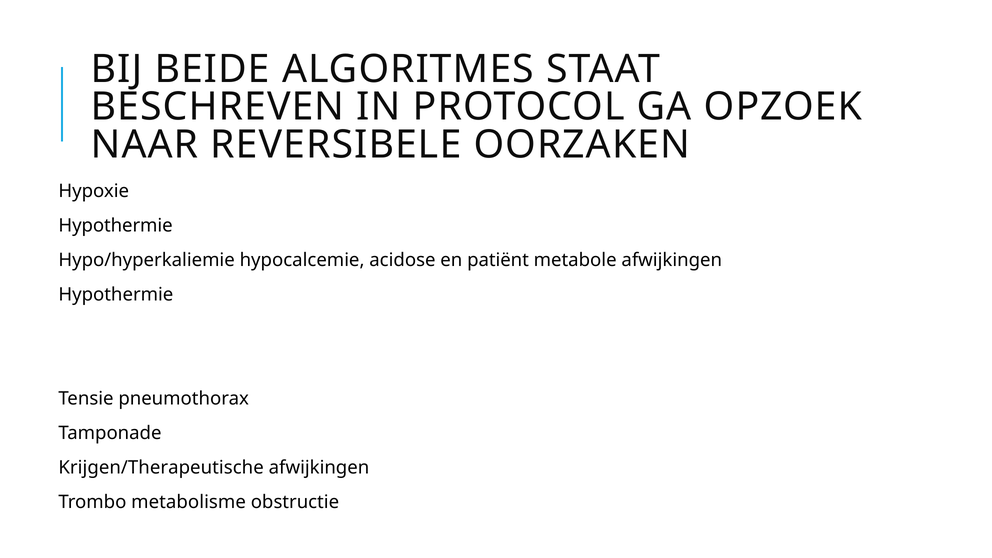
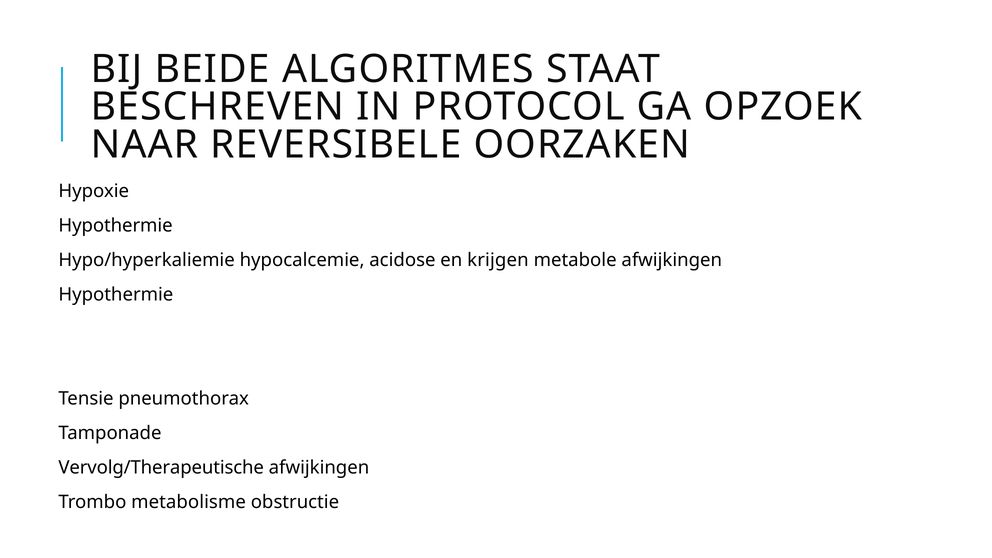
patiënt: patiënt -> krijgen
Krijgen/Therapeutische: Krijgen/Therapeutische -> Vervolg/Therapeutische
